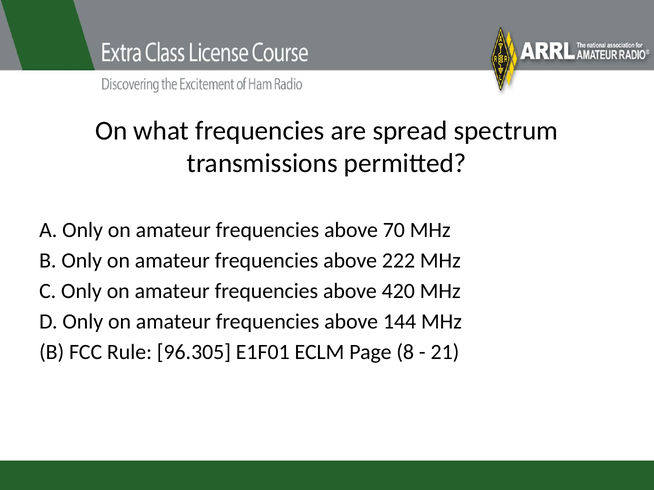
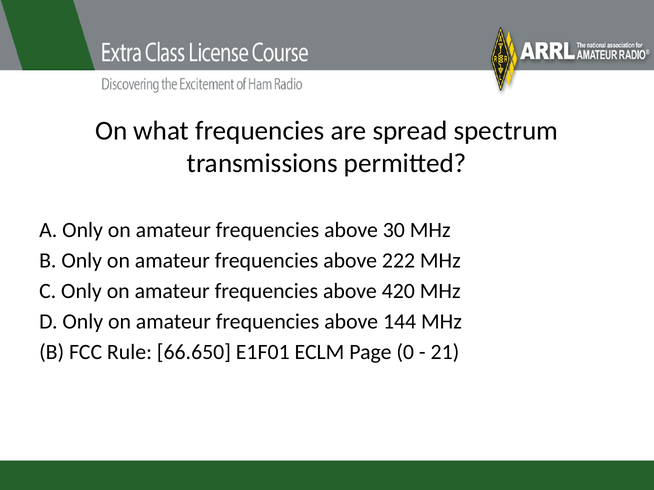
70: 70 -> 30
96.305: 96.305 -> 66.650
8: 8 -> 0
